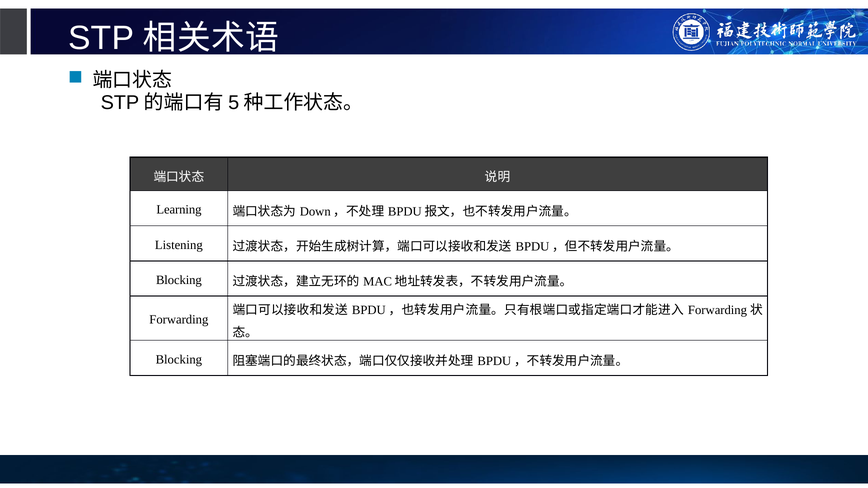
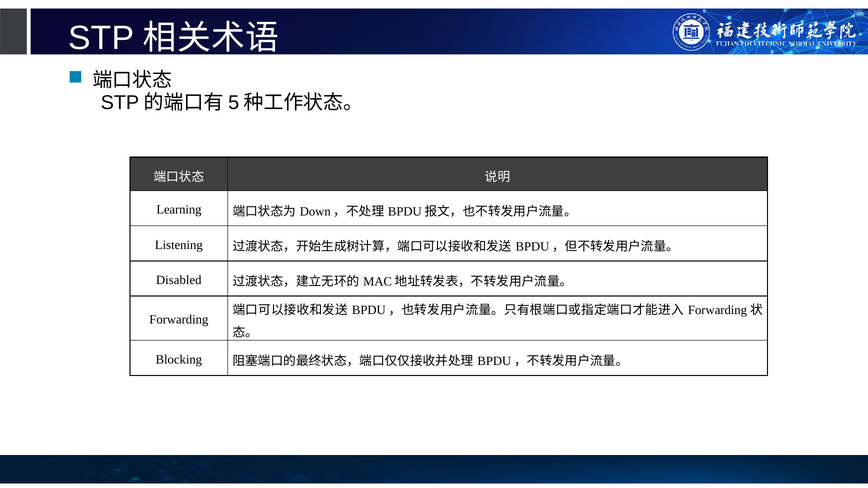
Blocking at (179, 280): Blocking -> Disabled
